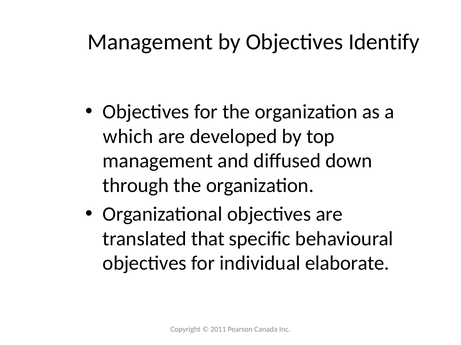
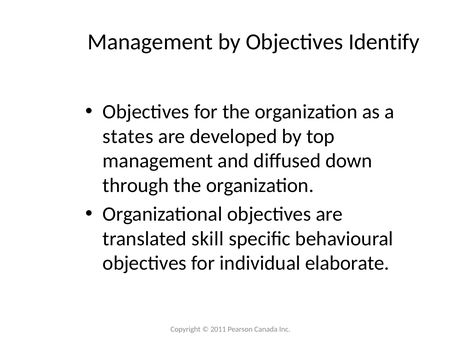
which: which -> states
that: that -> skill
